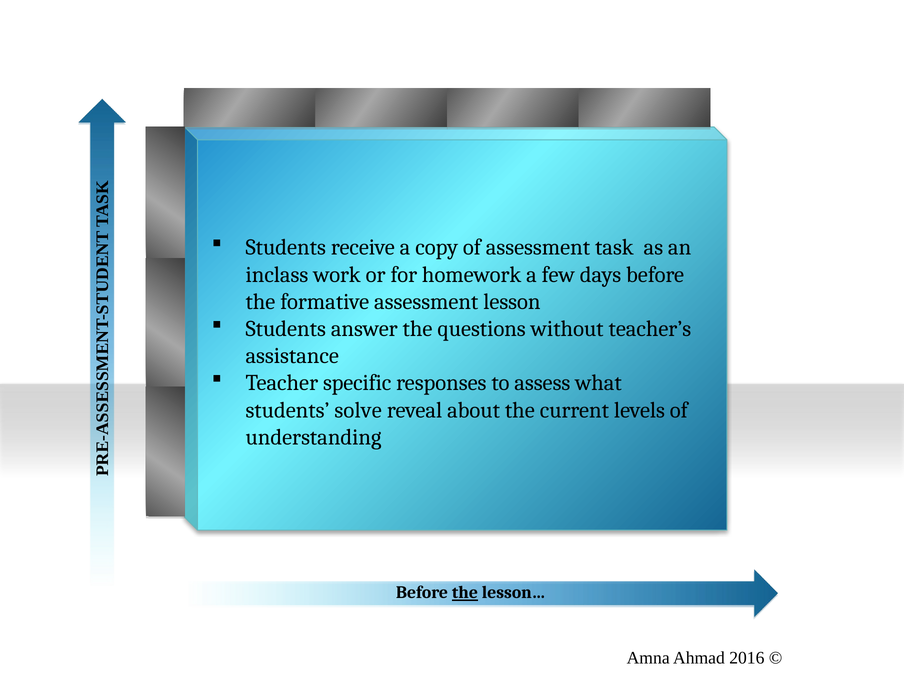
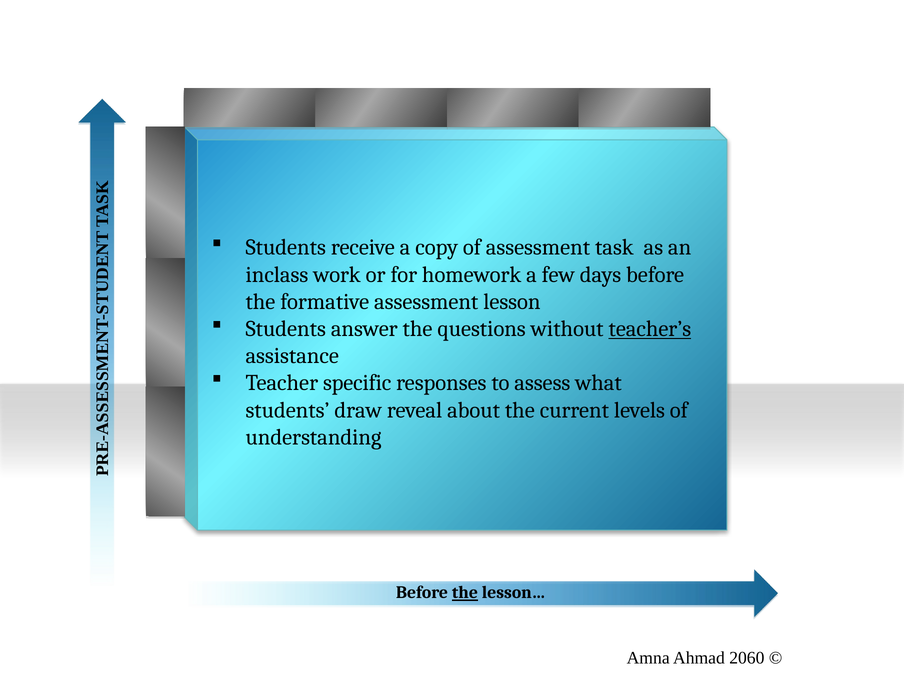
teacher’s underline: none -> present
solve: solve -> draw
2016: 2016 -> 2060
